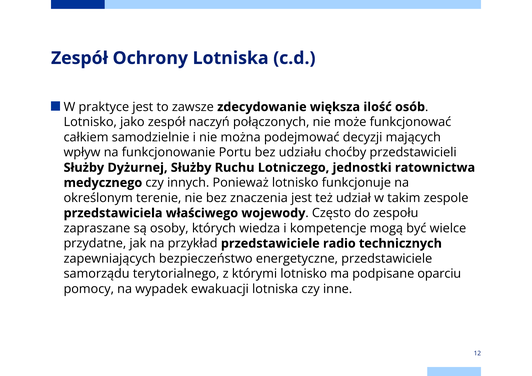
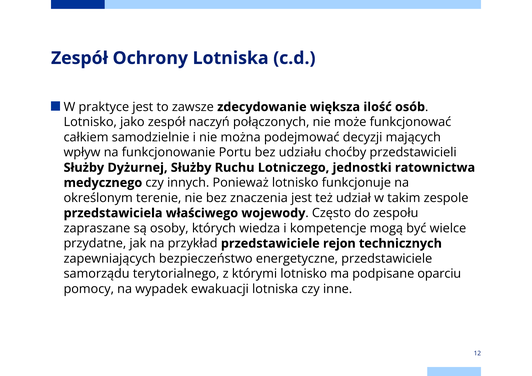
radio: radio -> rejon
